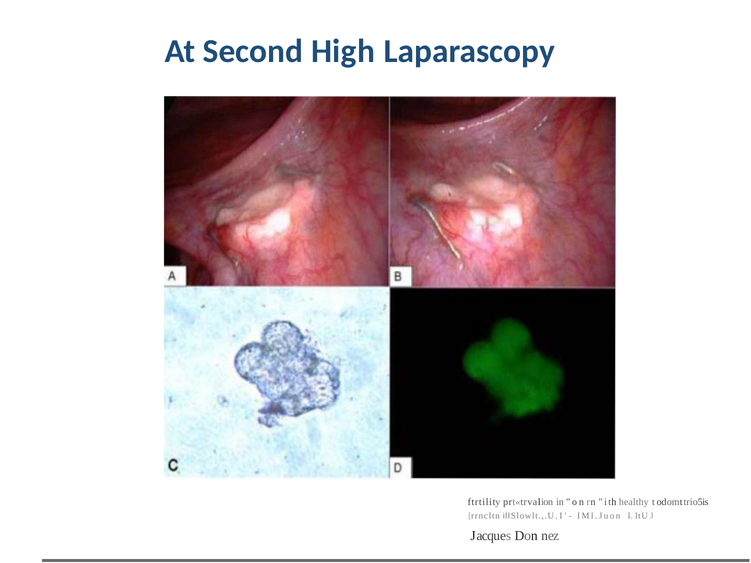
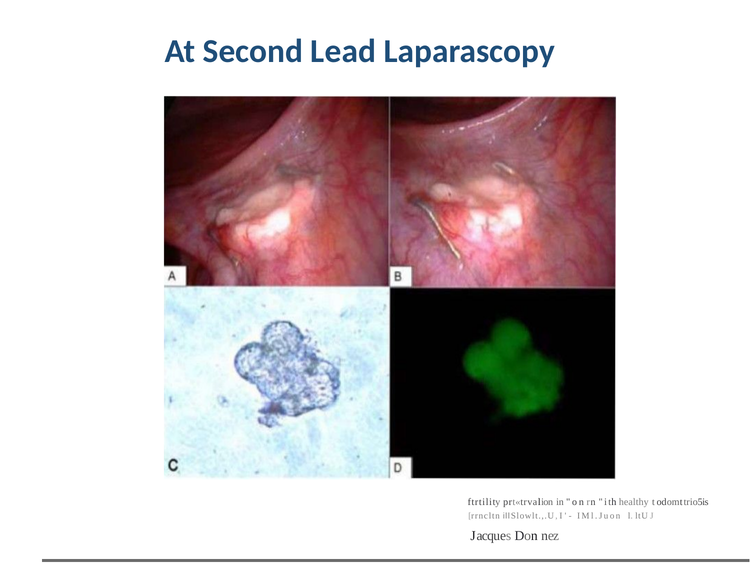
High: High -> Lead
